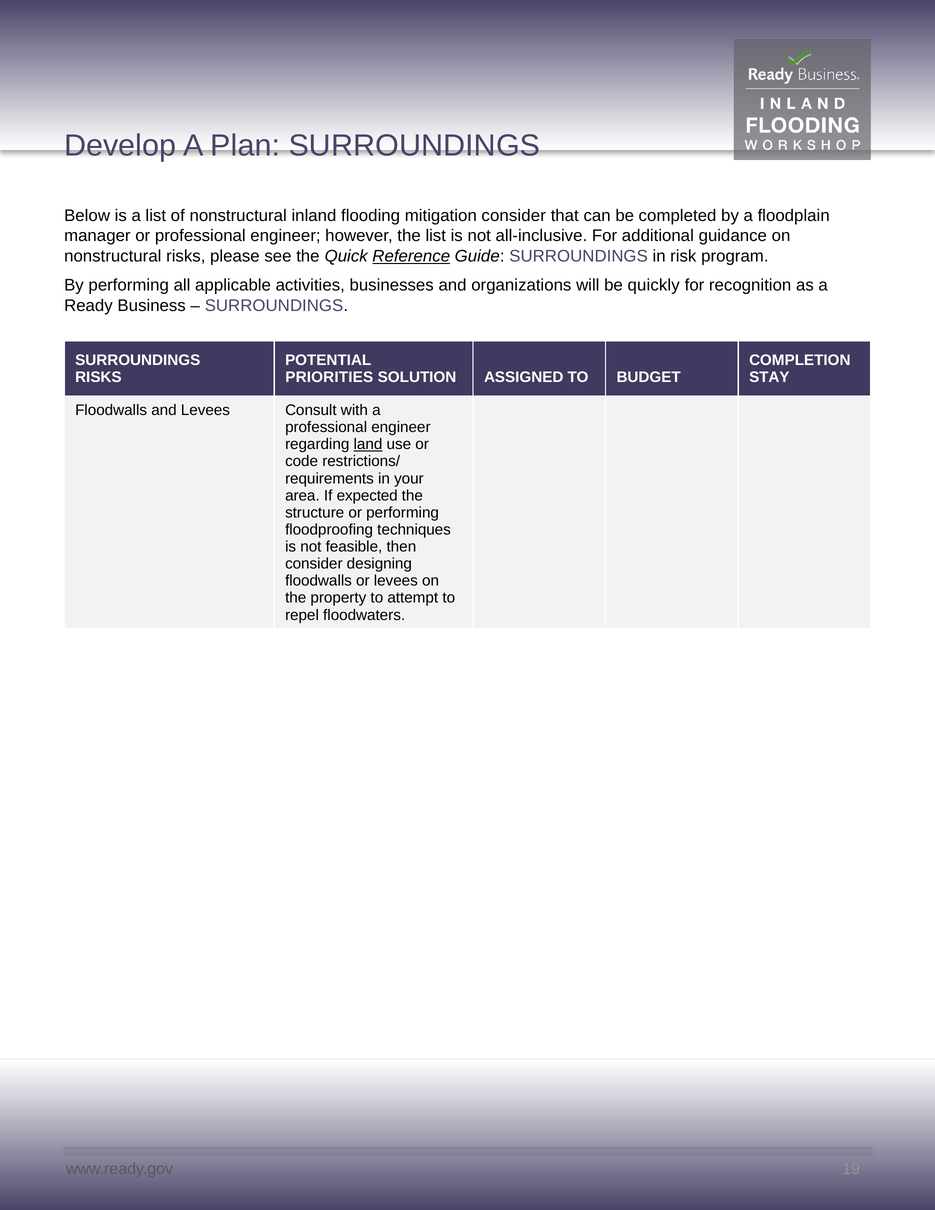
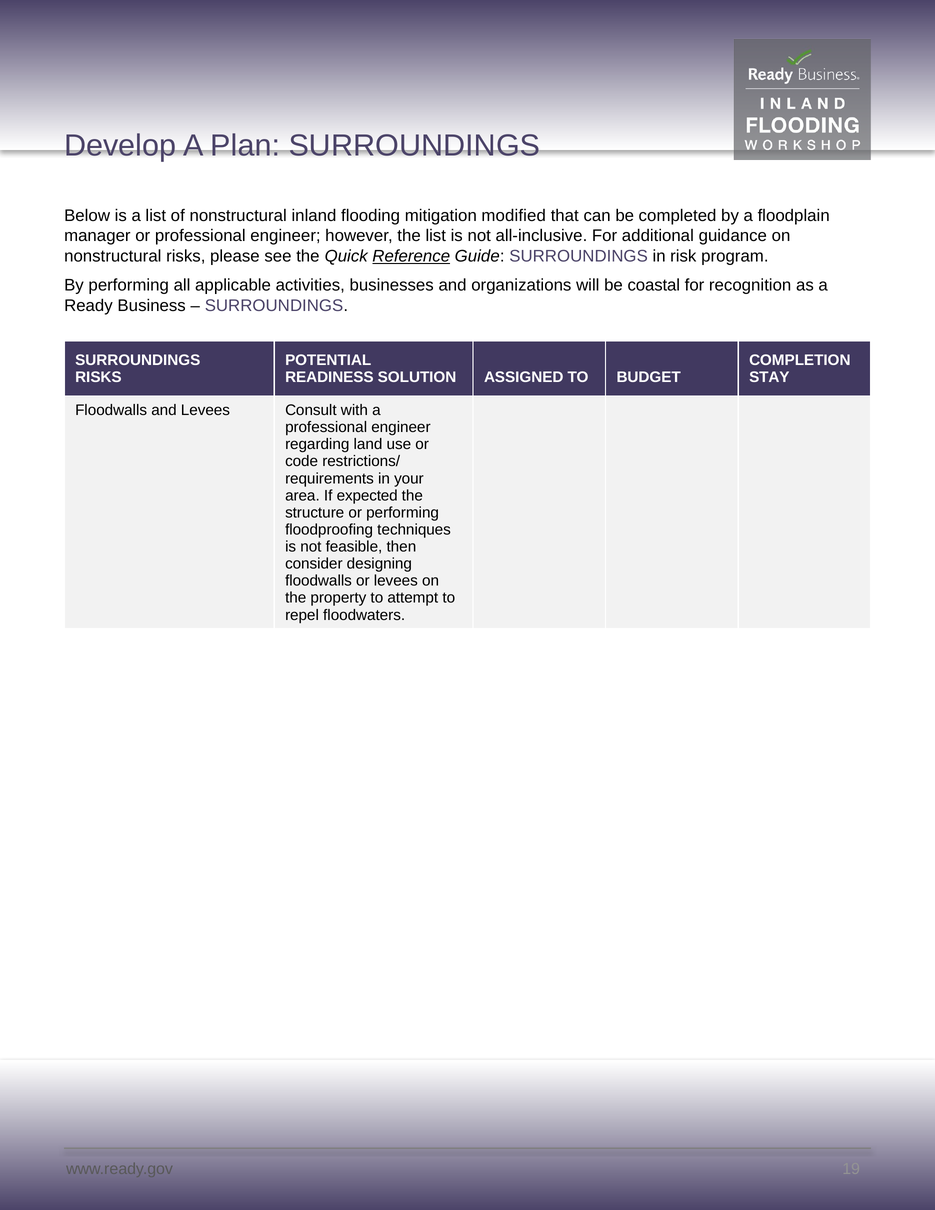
mitigation consider: consider -> modified
quickly: quickly -> coastal
PRIORITIES: PRIORITIES -> READINESS
land underline: present -> none
